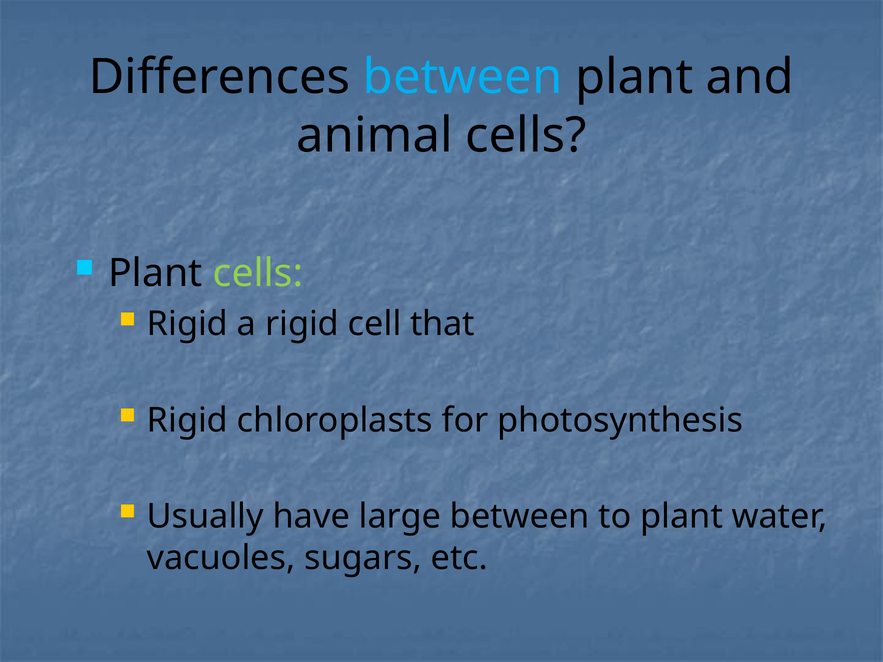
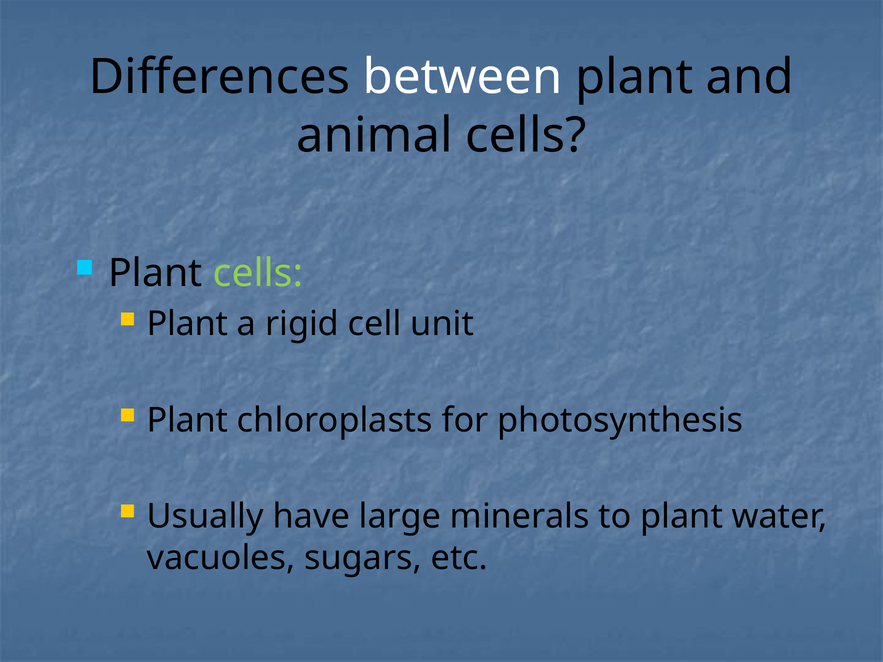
between at (463, 77) colour: light blue -> white
Rigid at (187, 324): Rigid -> Plant
that: that -> unit
Rigid at (187, 420): Rigid -> Plant
large between: between -> minerals
